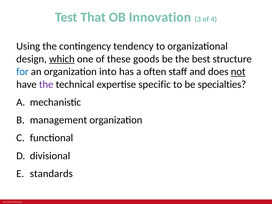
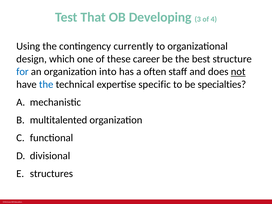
Innovation: Innovation -> Developing
tendency: tendency -> currently
which underline: present -> none
goods: goods -> career
the at (46, 84) colour: purple -> blue
management: management -> multitalented
standards: standards -> structures
